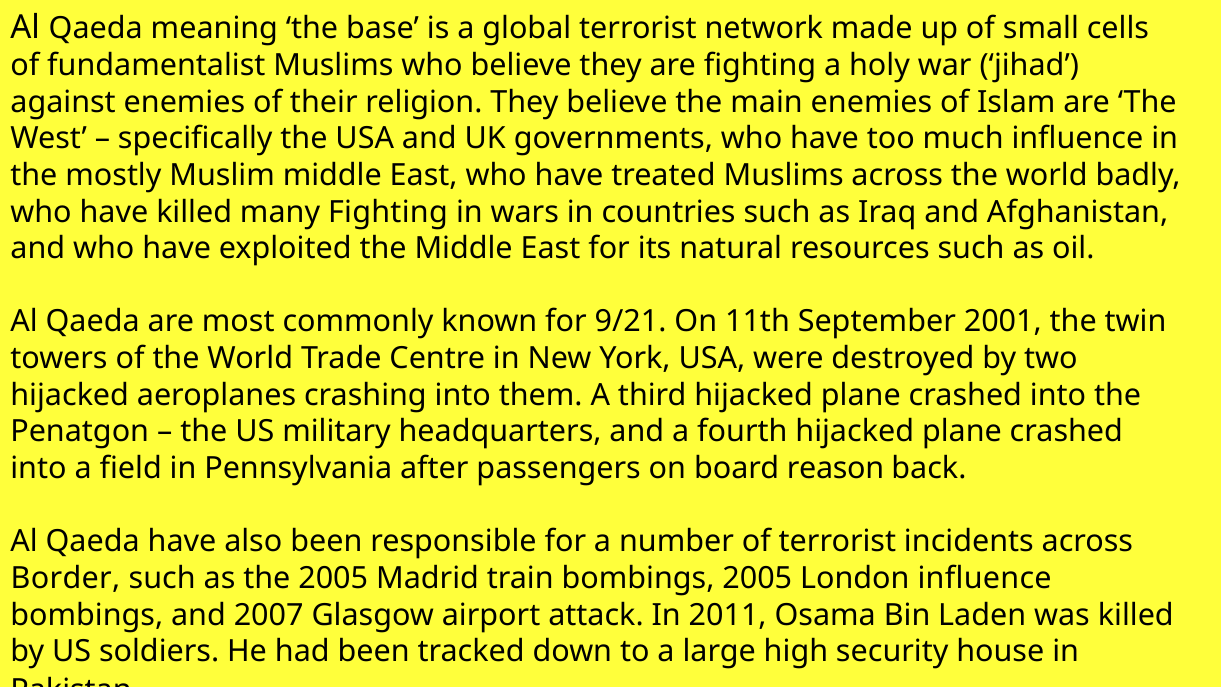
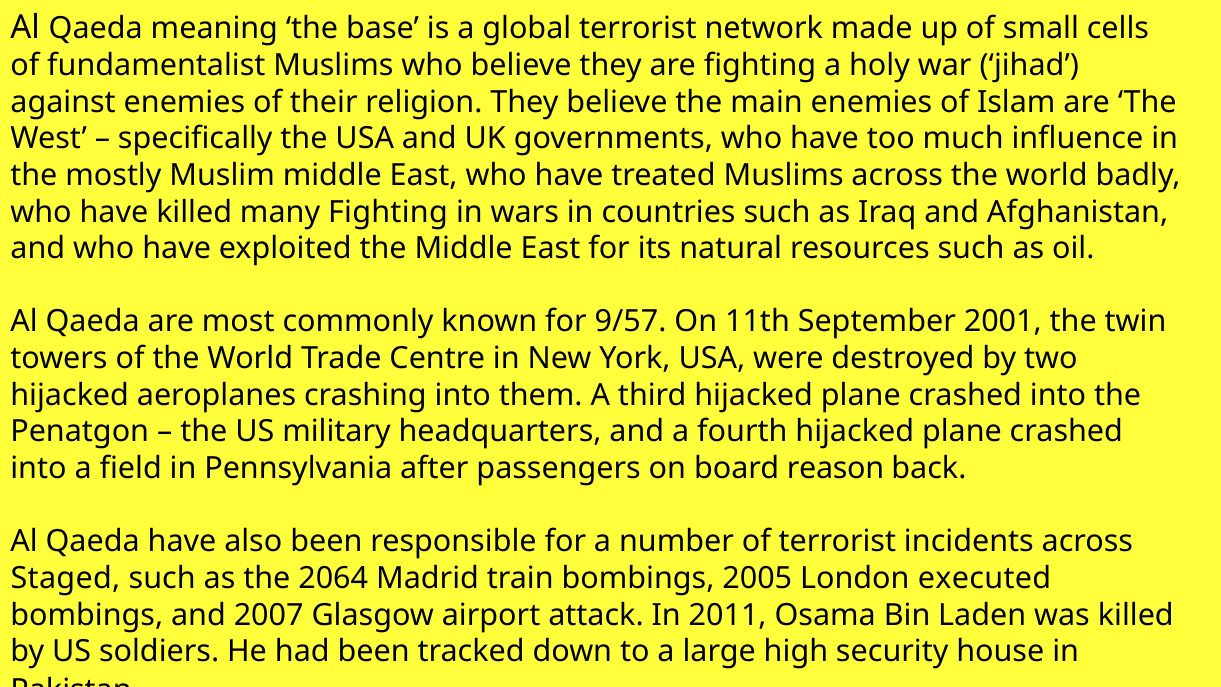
9/21: 9/21 -> 9/57
Border: Border -> Staged
the 2005: 2005 -> 2064
London influence: influence -> executed
